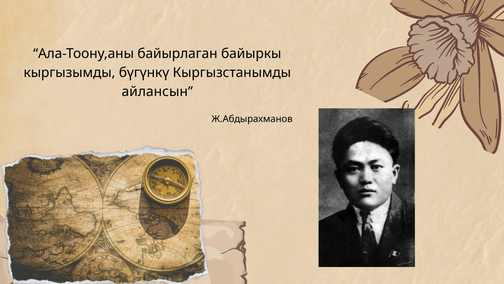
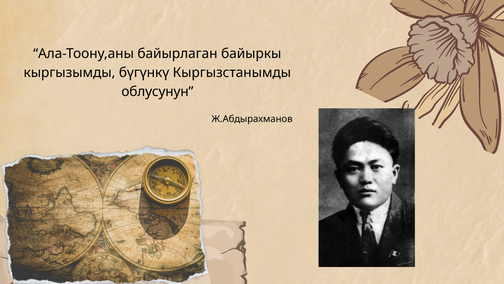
айлансын: айлансын -> облусунун
